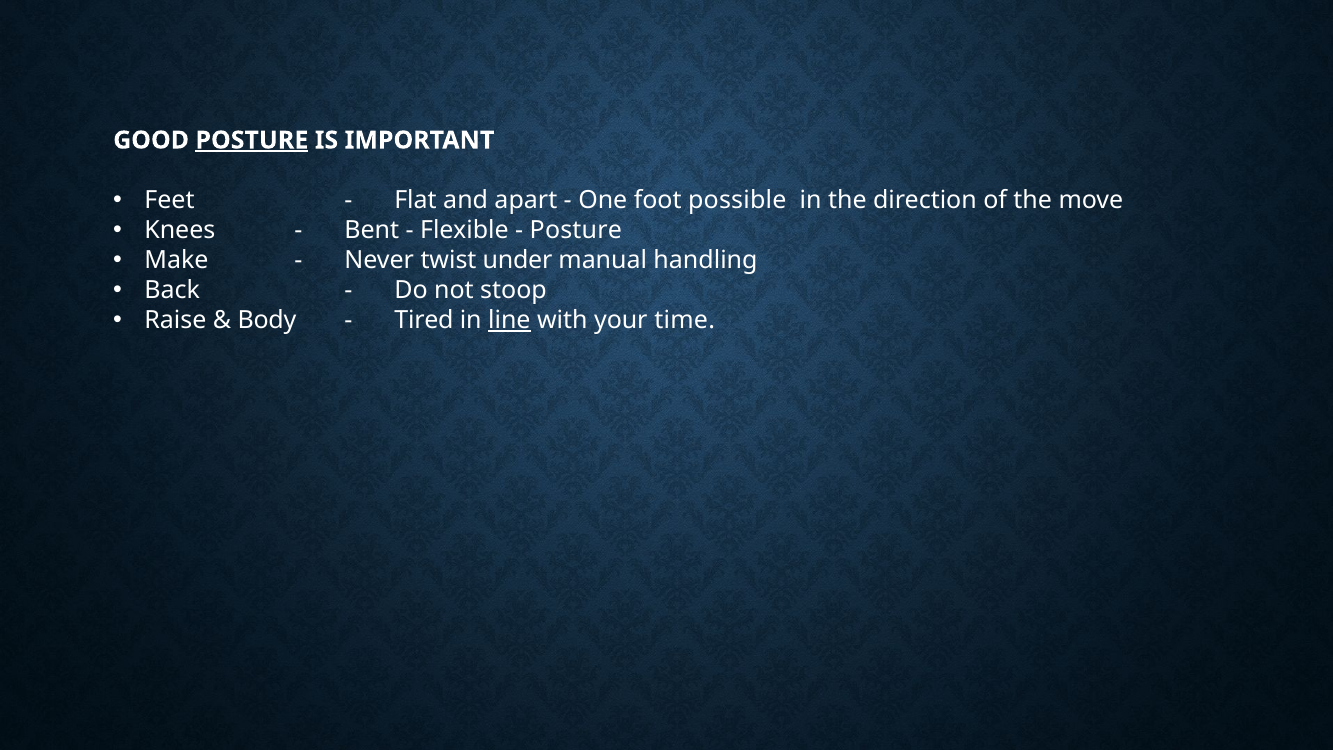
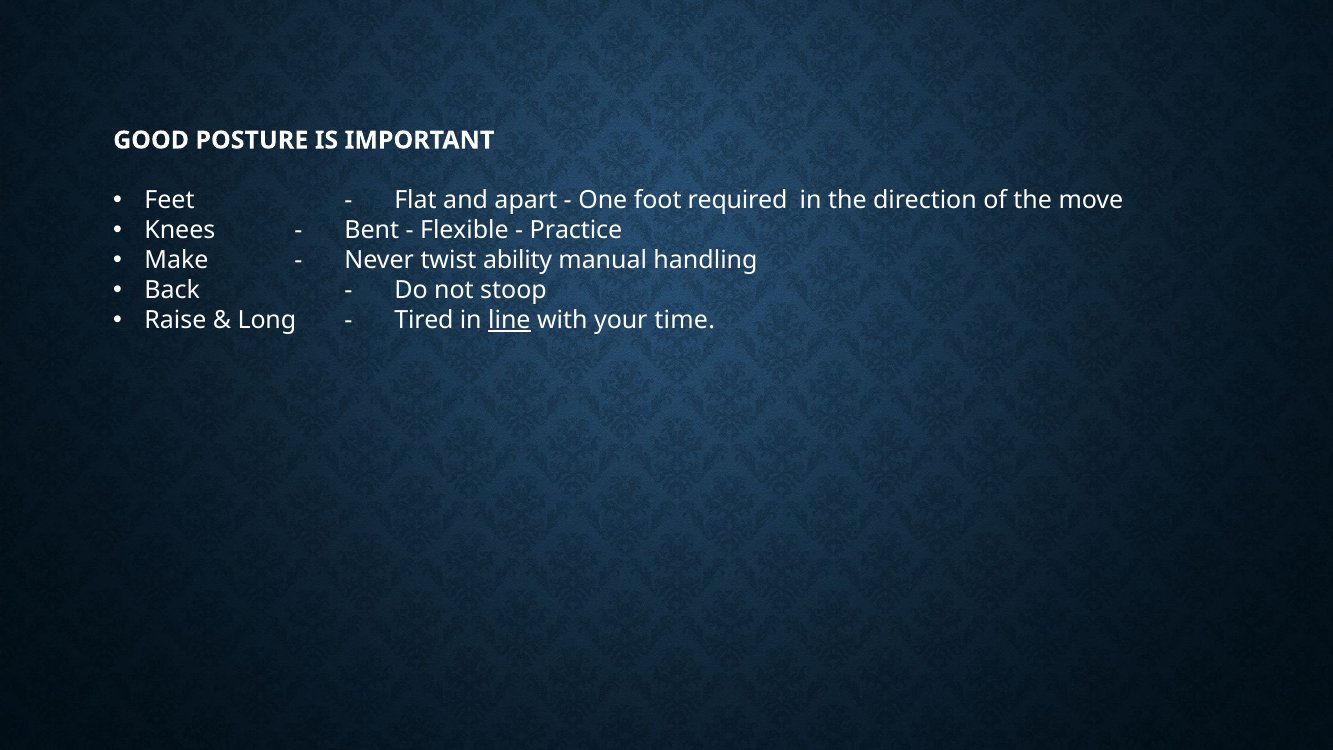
POSTURE at (252, 140) underline: present -> none
possible: possible -> required
Posture at (576, 230): Posture -> Practice
under: under -> ability
Body: Body -> Long
